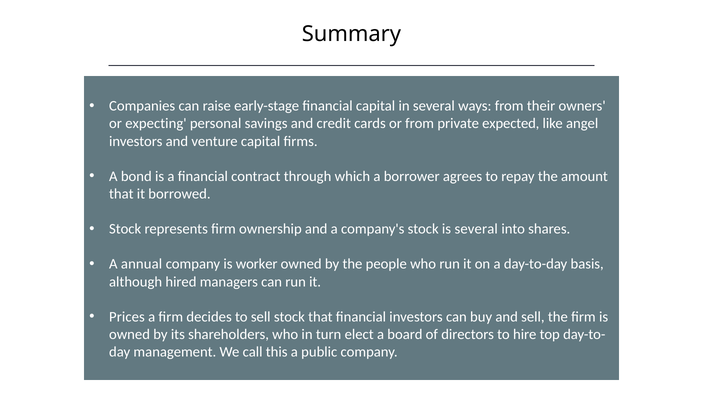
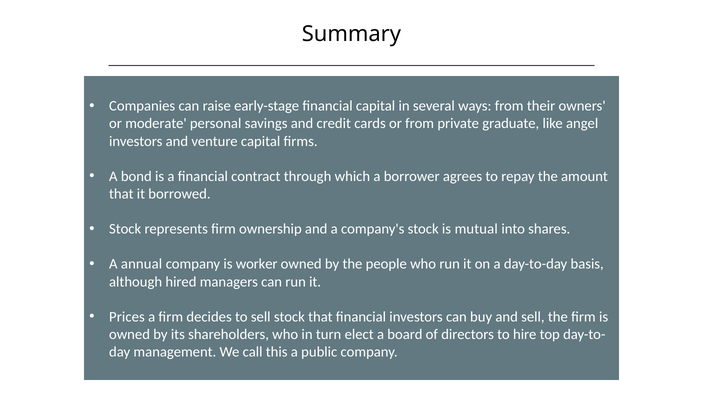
expecting: expecting -> moderate
expected: expected -> graduate
is several: several -> mutual
